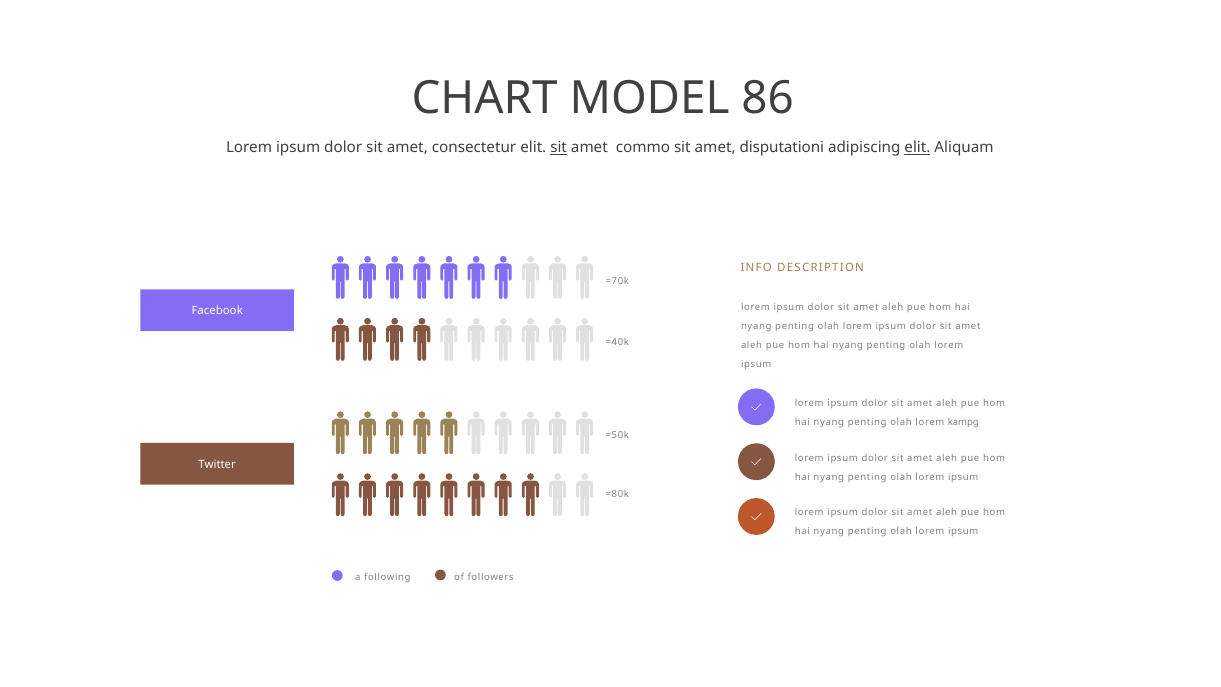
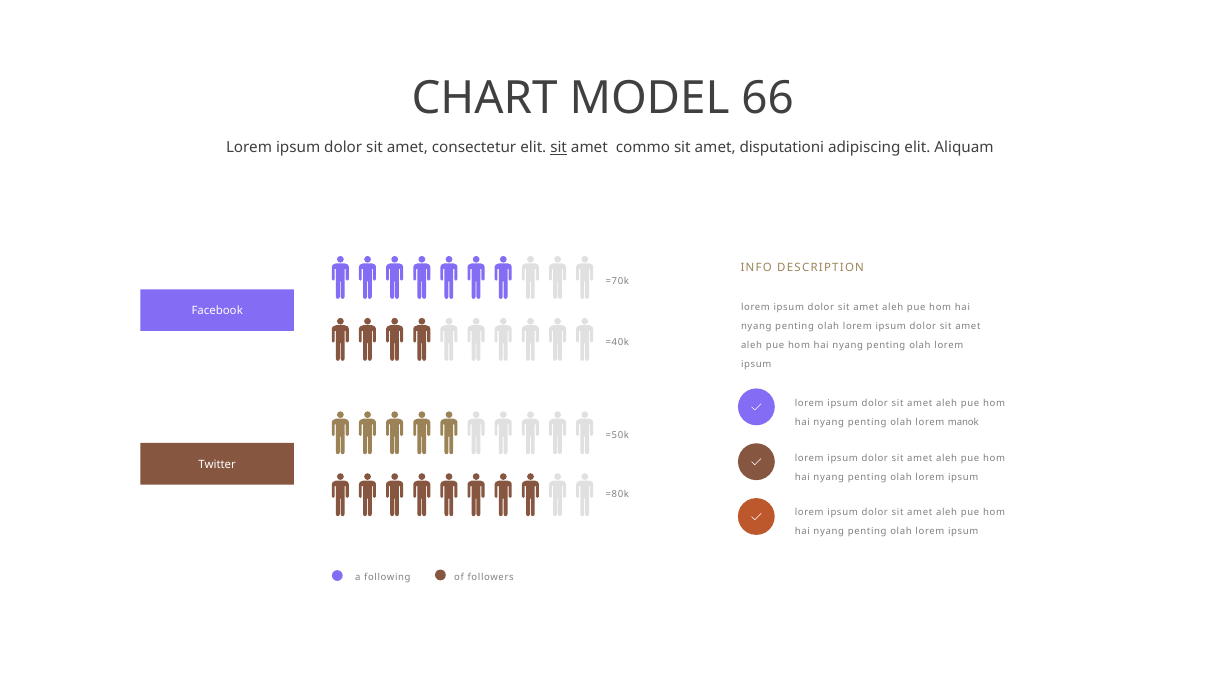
86: 86 -> 66
elit at (917, 148) underline: present -> none
kampg: kampg -> manok
